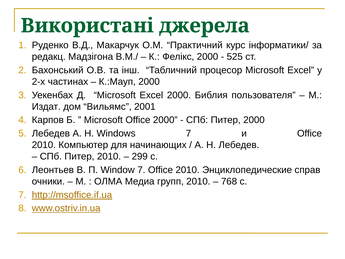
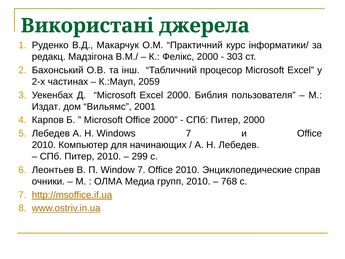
525: 525 -> 303
К.:Мауп 2000: 2000 -> 2059
